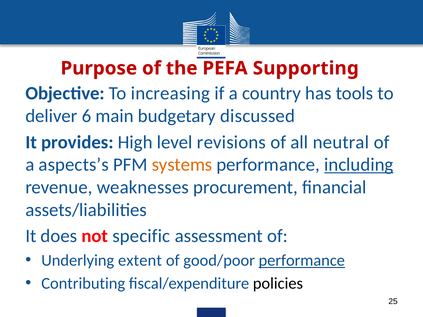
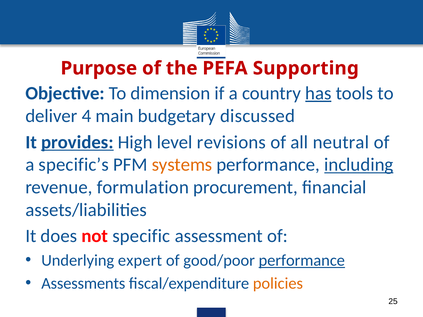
increasing: increasing -> dimension
has underline: none -> present
6: 6 -> 4
provides underline: none -> present
aspects’s: aspects’s -> specific’s
weaknesses: weaknesses -> formulation
extent: extent -> expert
Contributing: Contributing -> Assessments
policies colour: black -> orange
